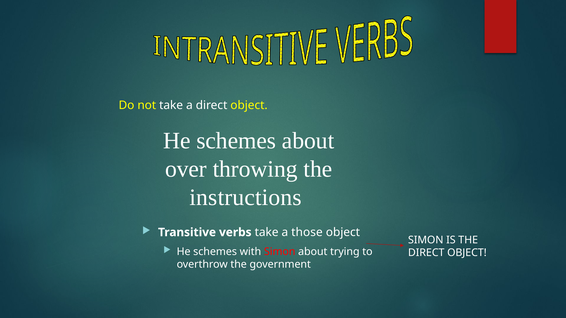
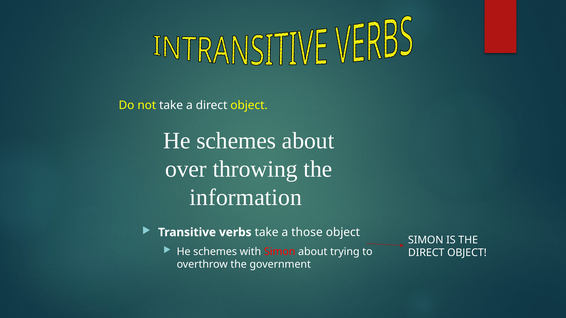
instructions: instructions -> information
